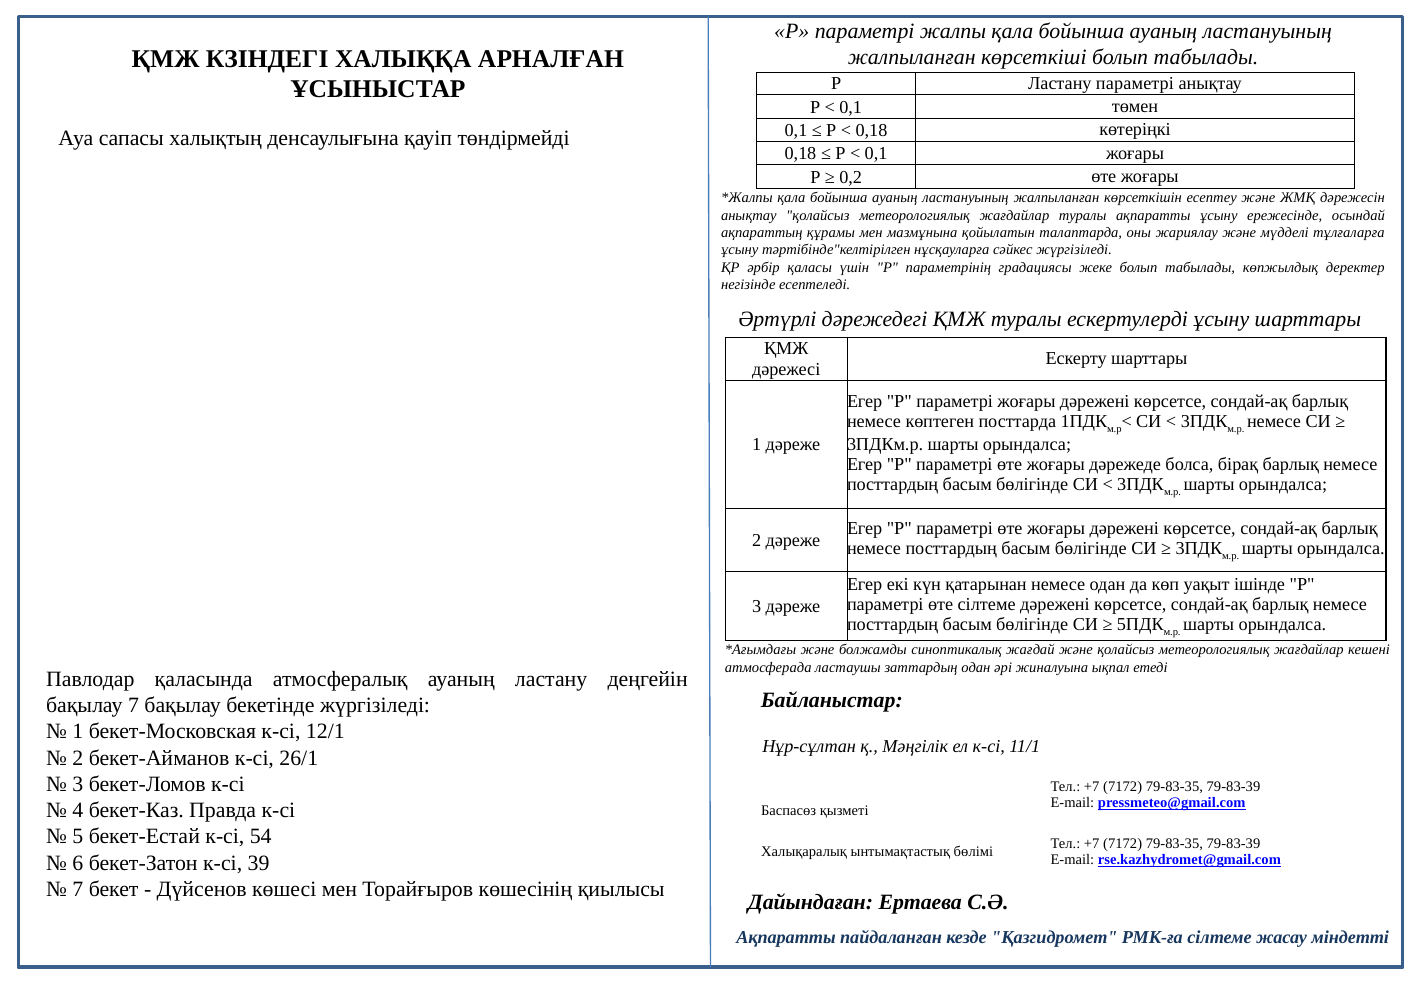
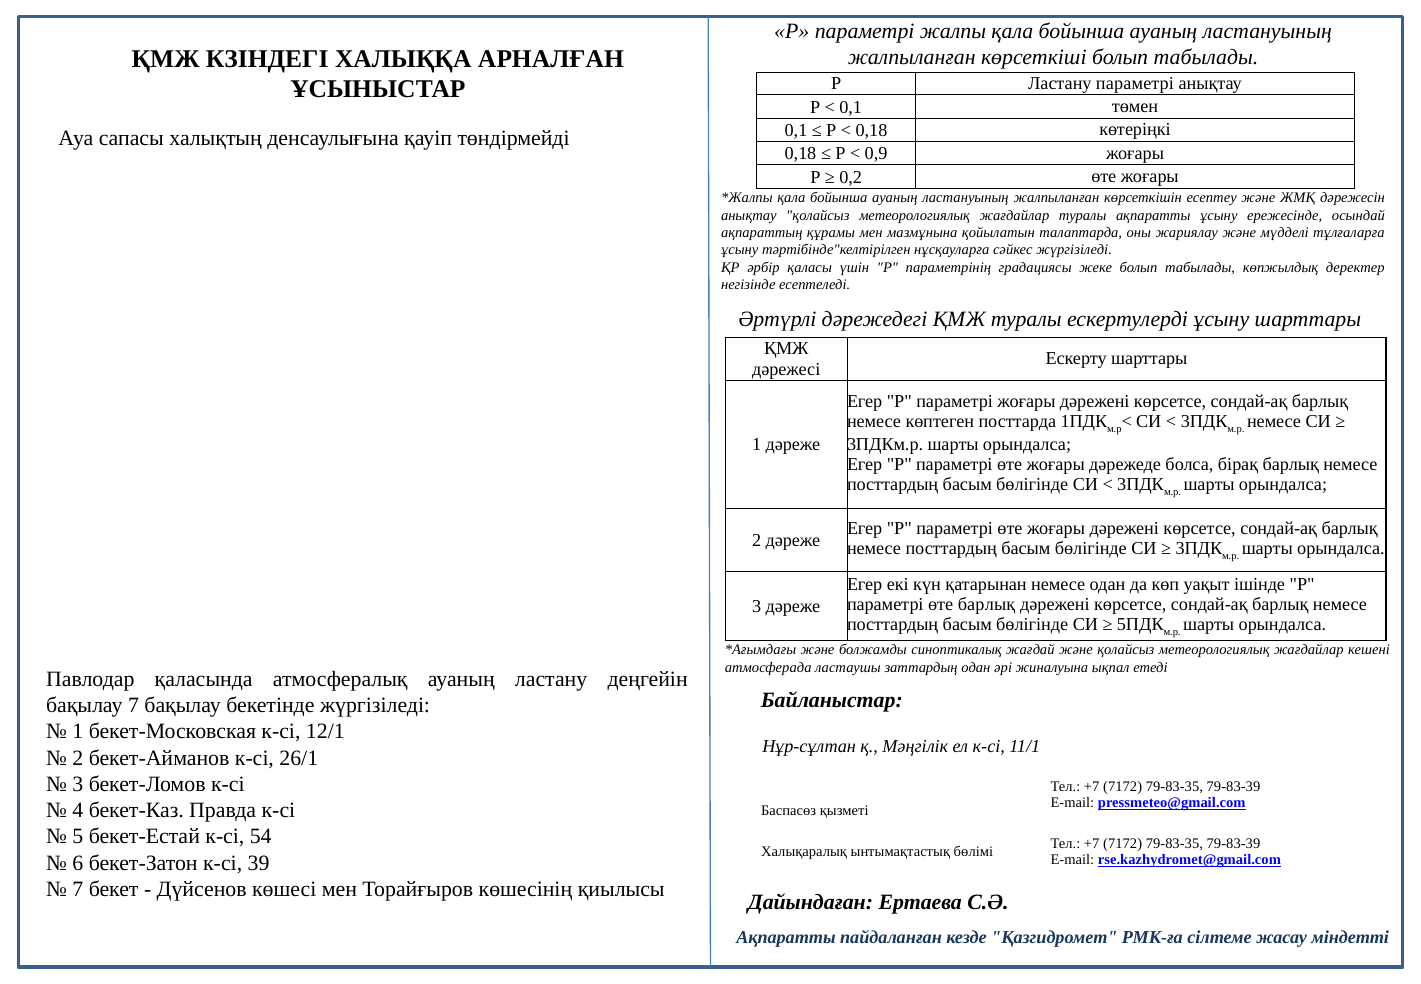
0,1 at (876, 154): 0,1 -> 0,9
өте сілтеме: сілтеме -> барлық
